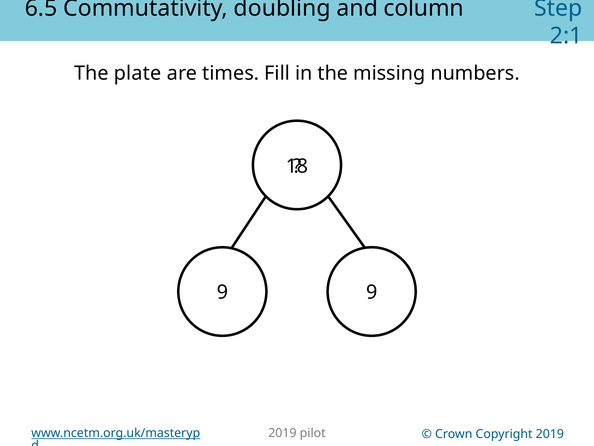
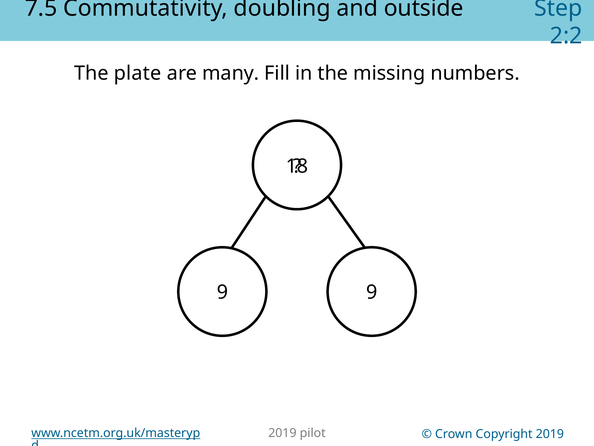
6.5: 6.5 -> 7.5
column: column -> outside
2:1: 2:1 -> 2:2
times: times -> many
